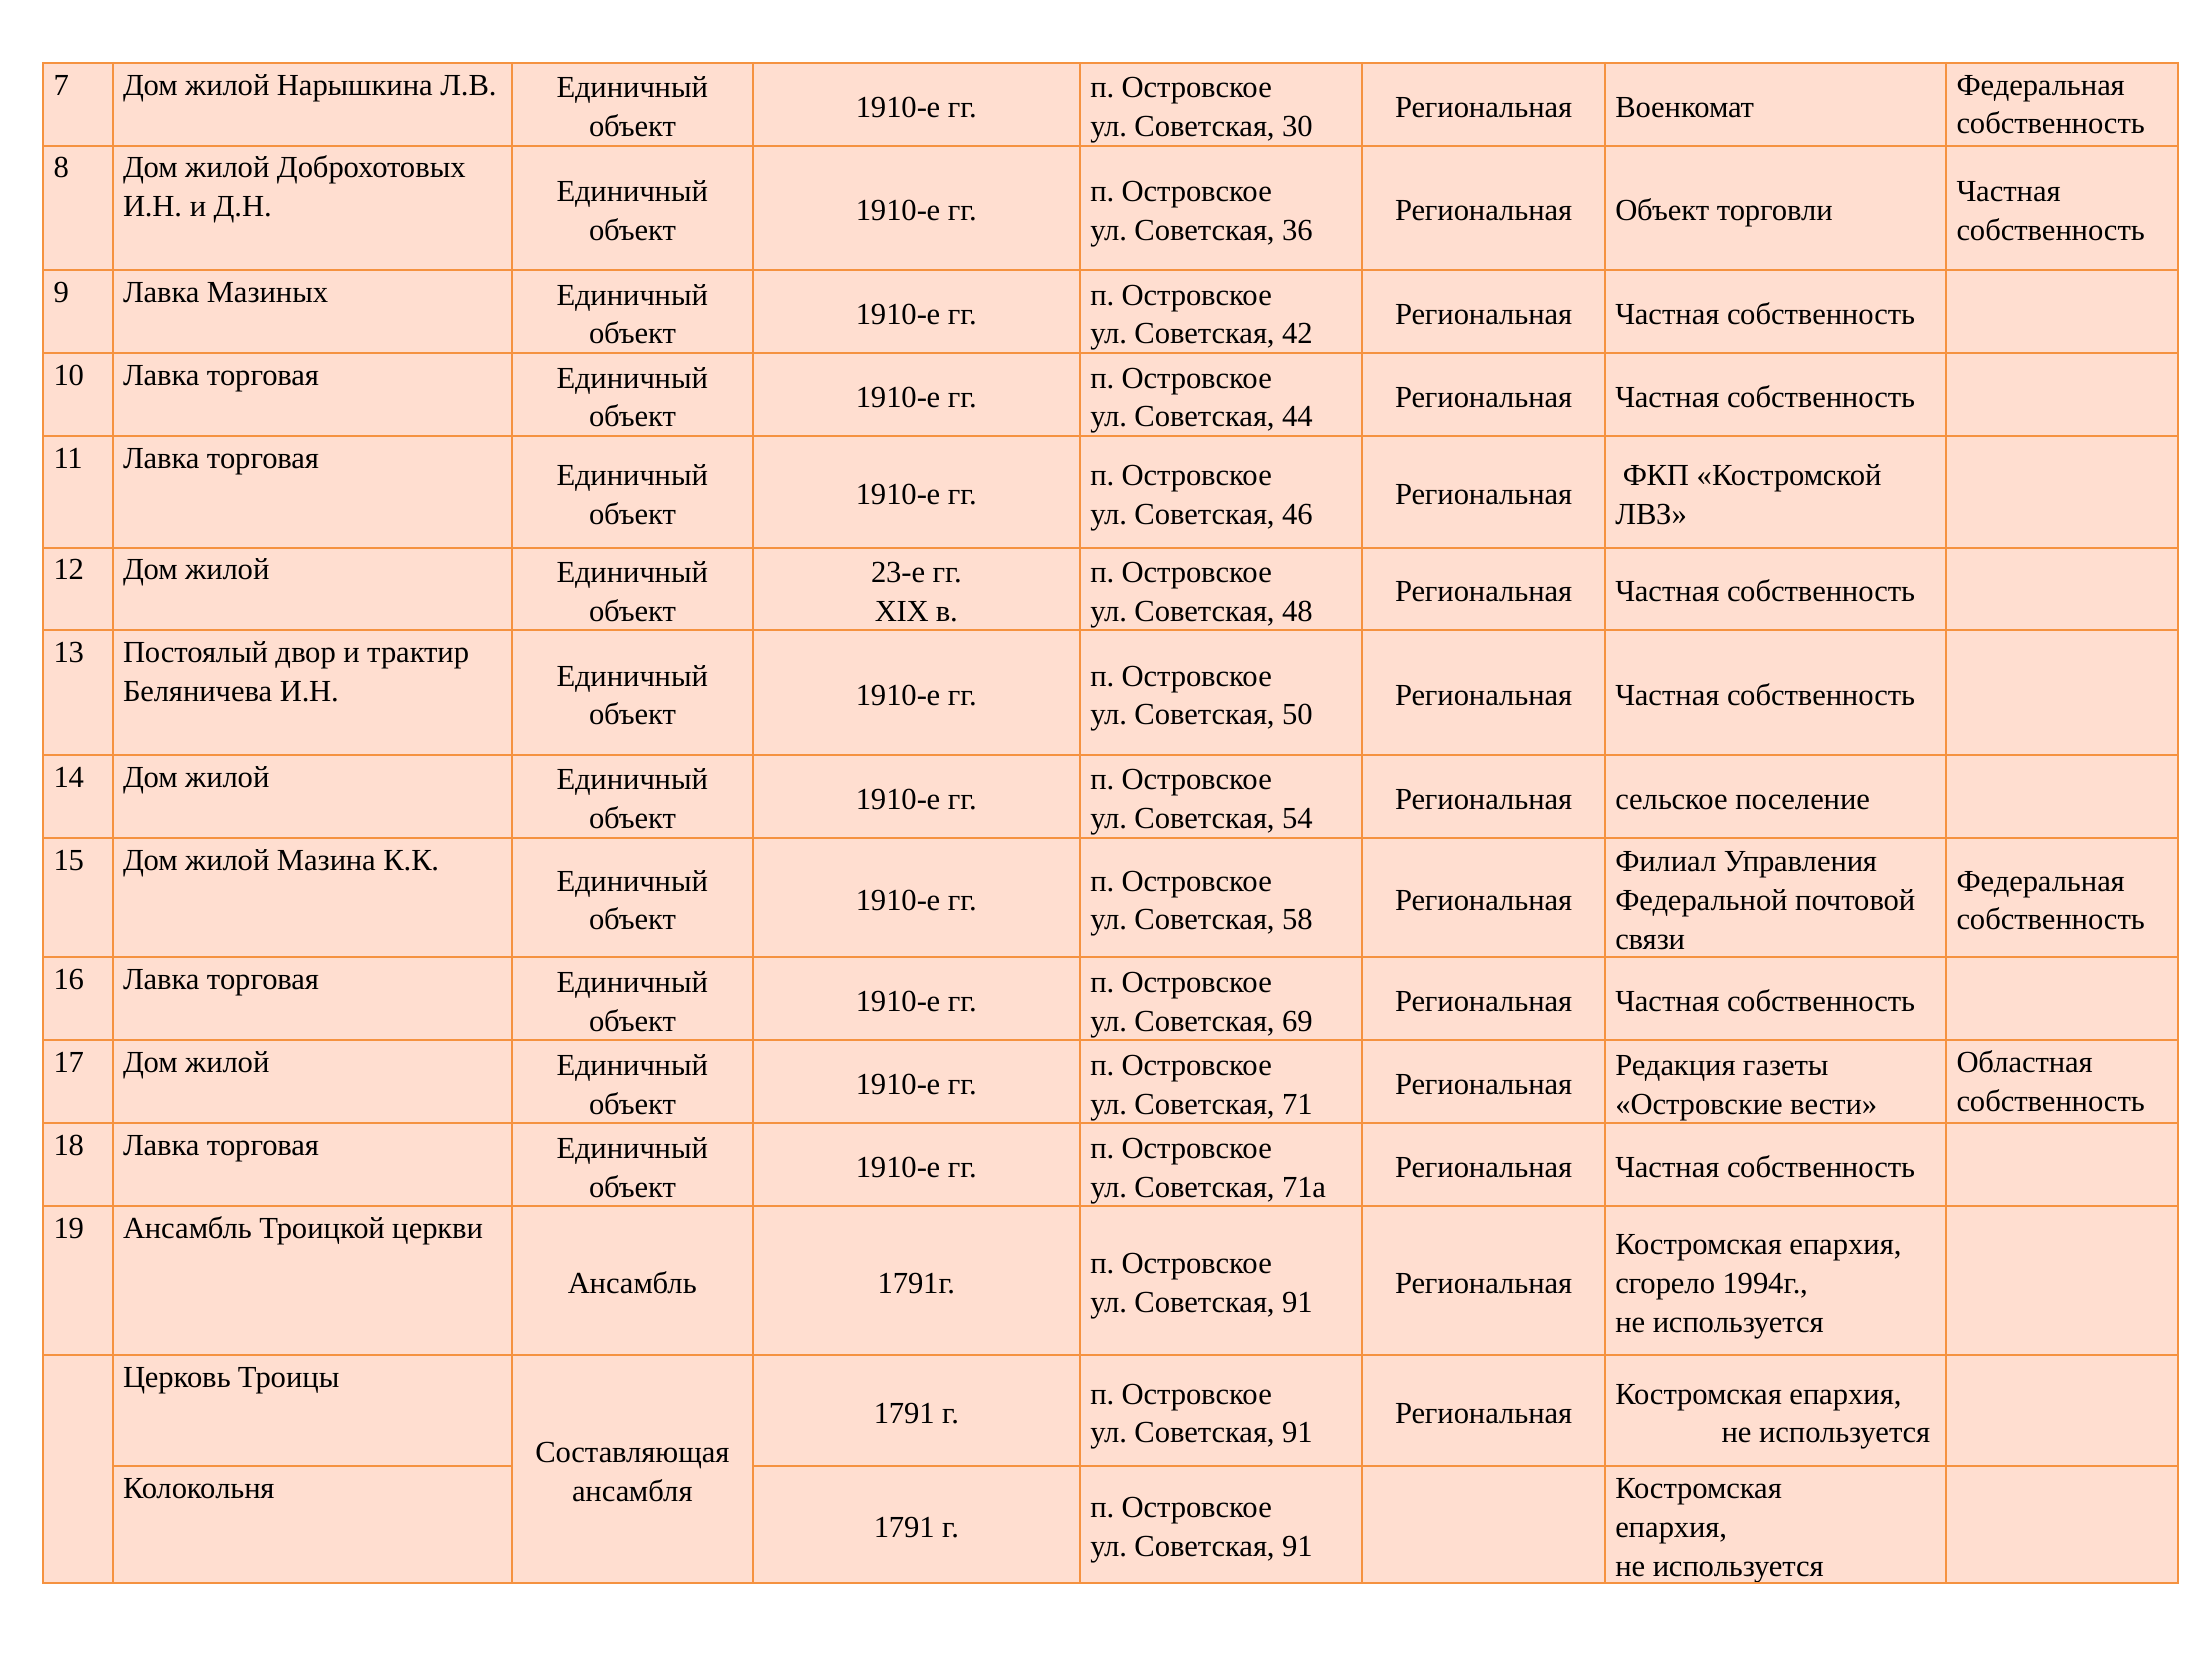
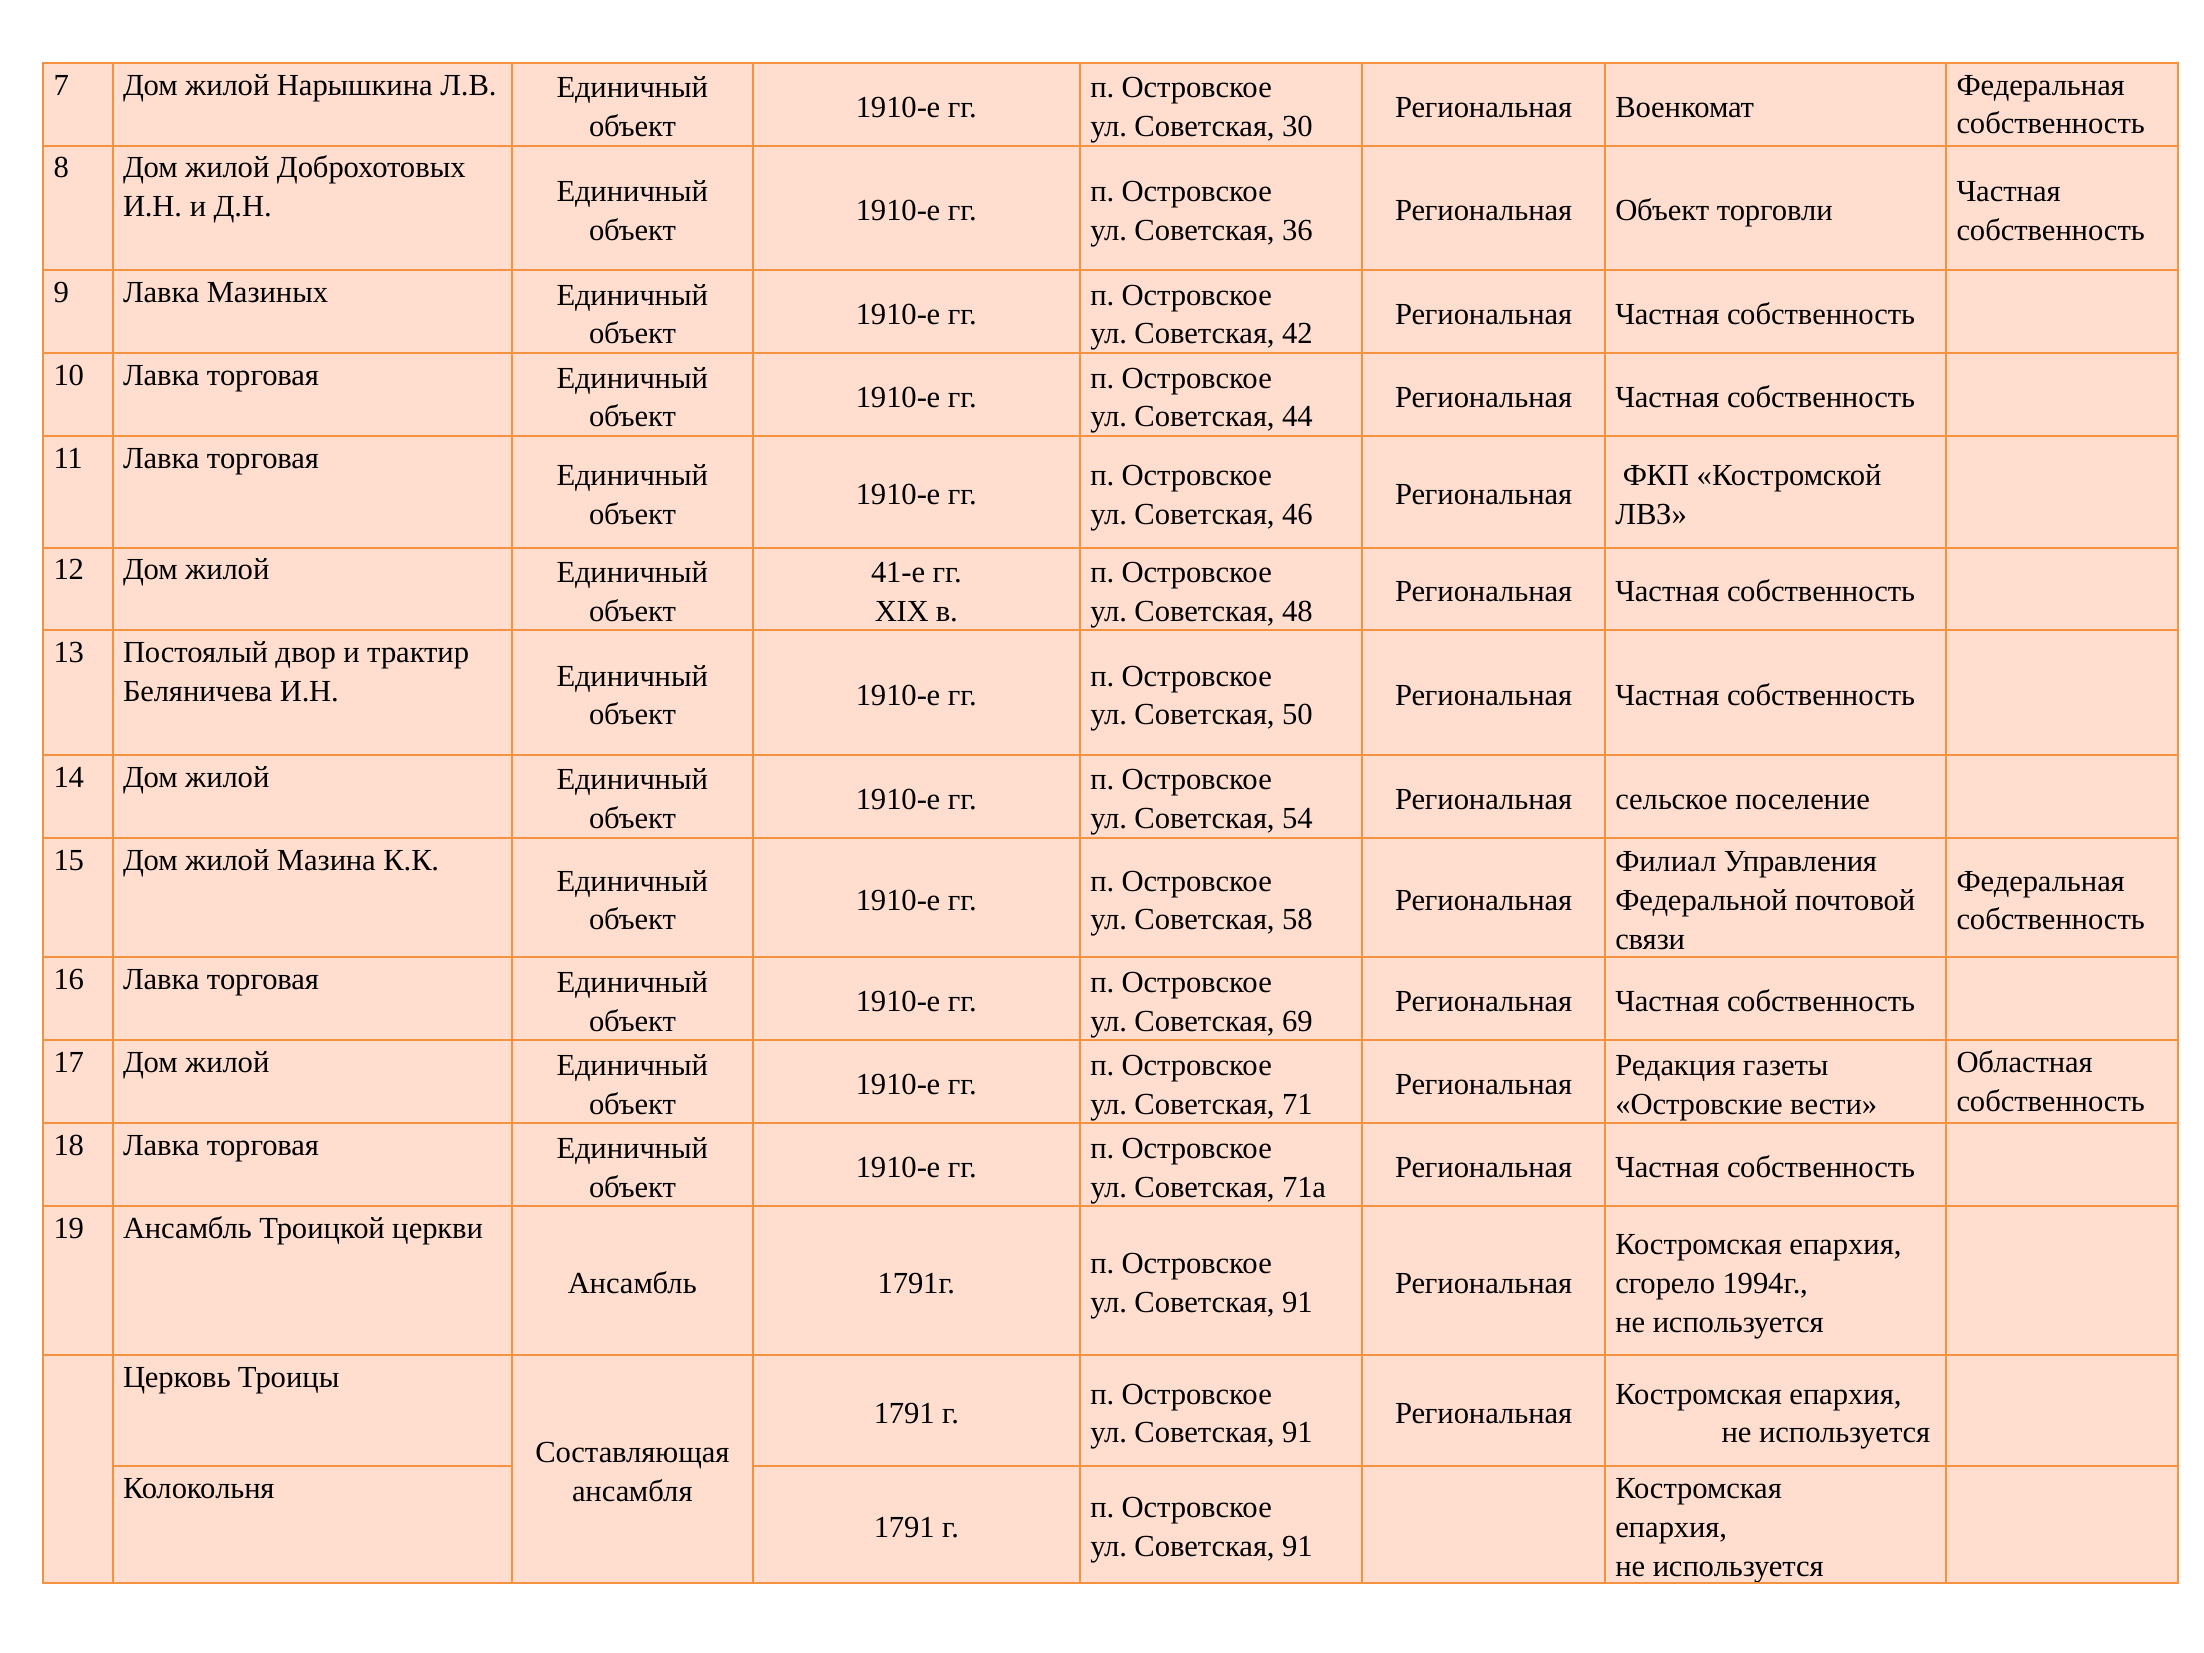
23-е: 23-е -> 41-е
